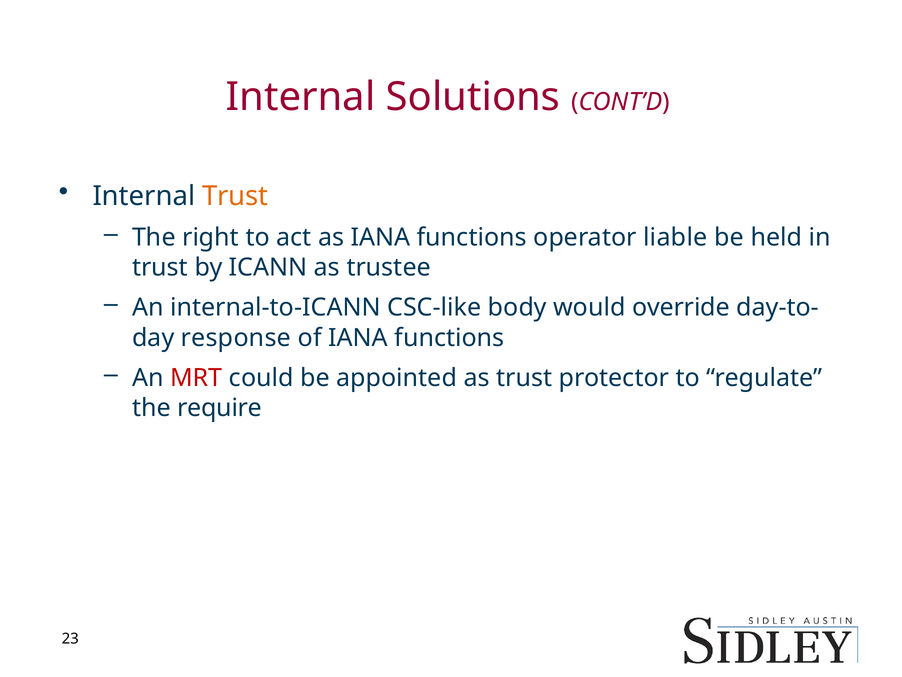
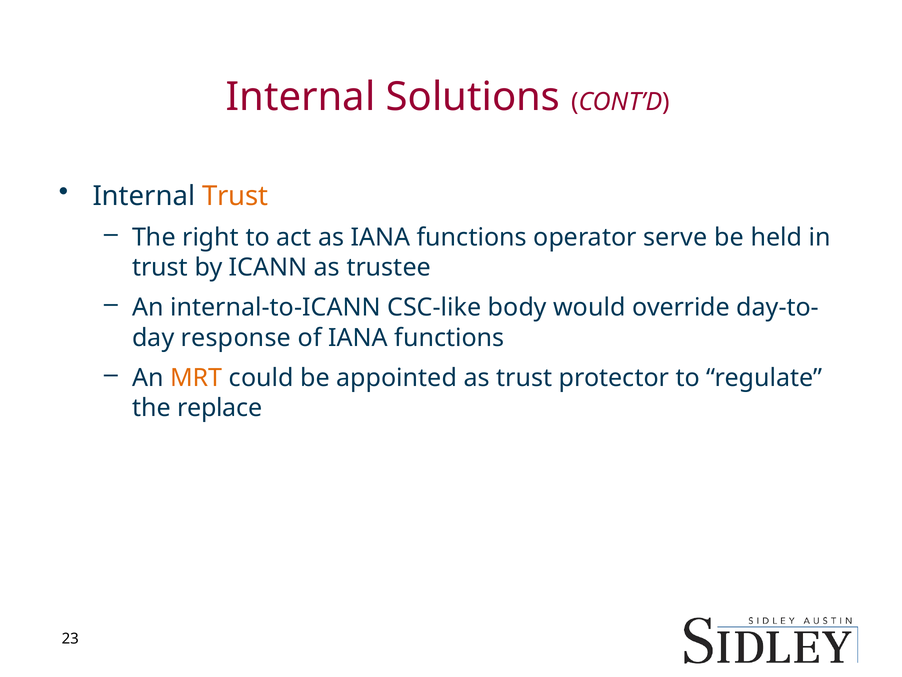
liable: liable -> serve
MRT colour: red -> orange
require: require -> replace
